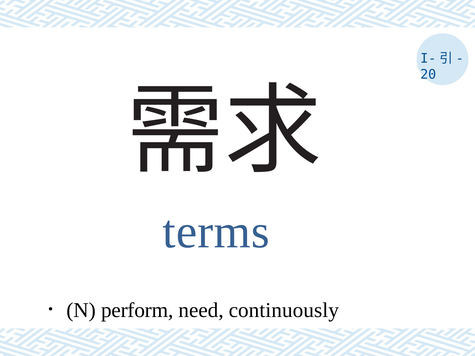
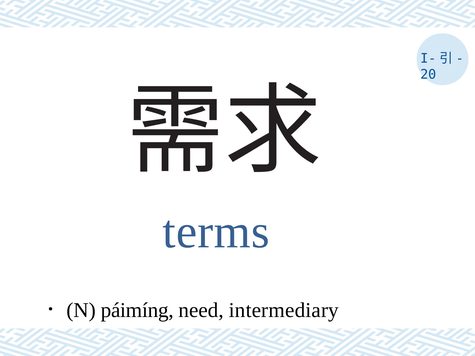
perform: perform -> páimíng
continuously: continuously -> intermediary
